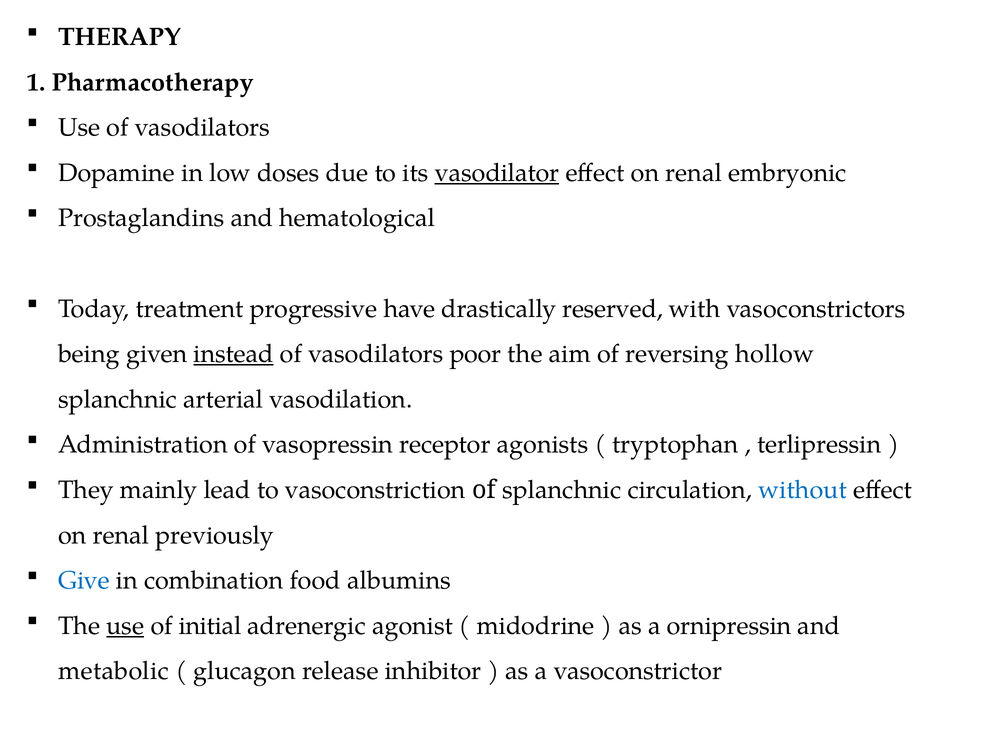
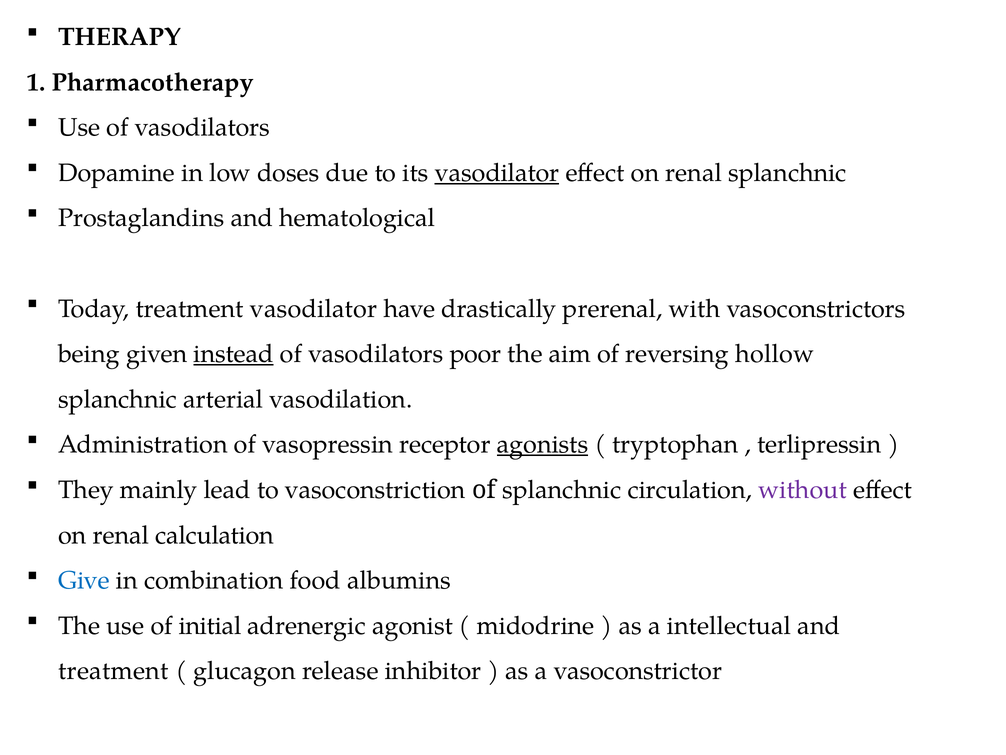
renal embryonic: embryonic -> splanchnic
treatment progressive: progressive -> vasodilator
reserved: reserved -> prerenal
agonists underline: none -> present
without colour: blue -> purple
previously: previously -> calculation
use at (125, 625) underline: present -> none
ornipressin: ornipressin -> intellectual
metabolic at (114, 671): metabolic -> treatment
